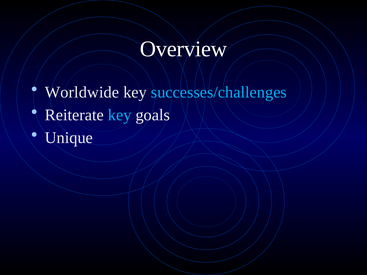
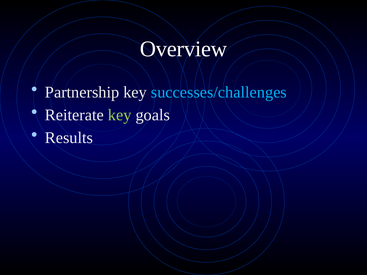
Worldwide: Worldwide -> Partnership
key at (120, 115) colour: light blue -> light green
Unique: Unique -> Results
